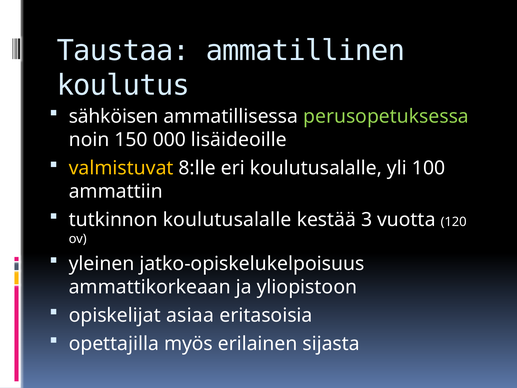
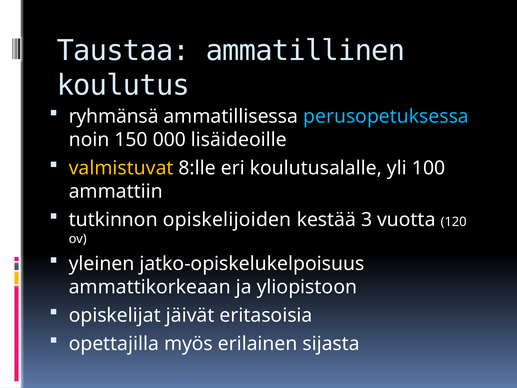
sähköisen: sähköisen -> ryhmänsä
perusopetuksessa colour: light green -> light blue
tutkinnon koulutusalalle: koulutusalalle -> opiskelijoiden
asiaa: asiaa -> jäivät
